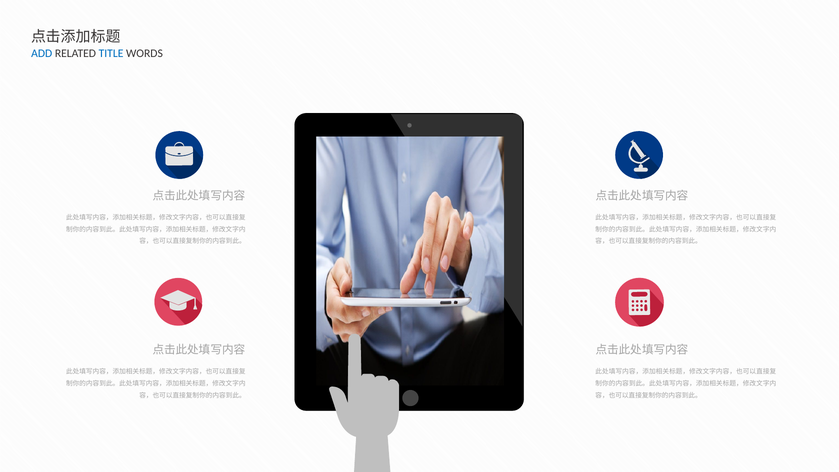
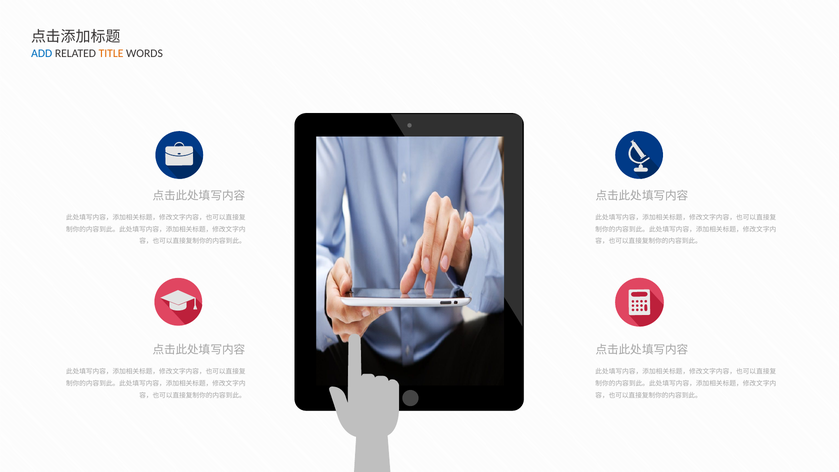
TITLE colour: blue -> orange
